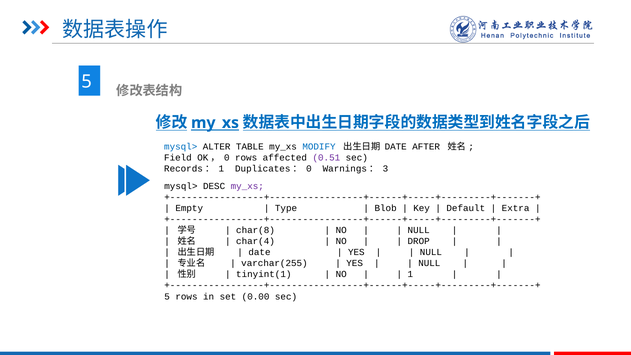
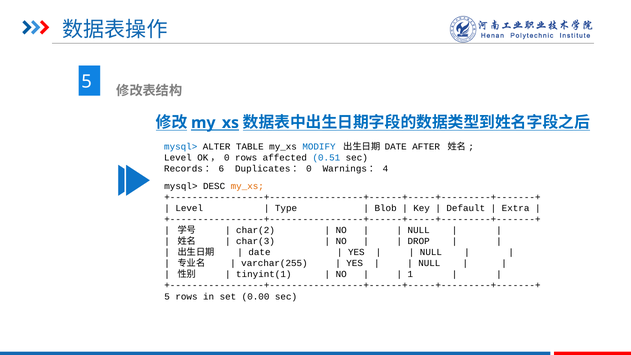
Field at (178, 158): Field -> Level
0.51 colour: purple -> blue
Records： 1: 1 -> 6
3: 3 -> 4
my_xs at (247, 186) colour: purple -> orange
Empty at (189, 208): Empty -> Level
char(8: char(8 -> char(2
char(4: char(4 -> char(3
